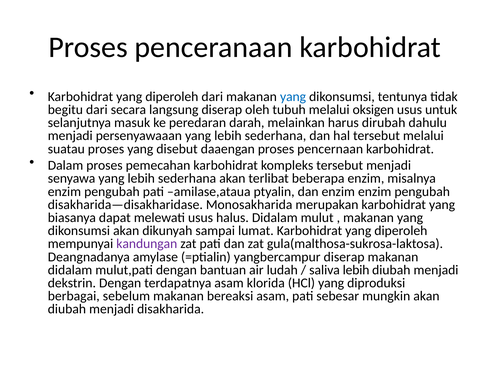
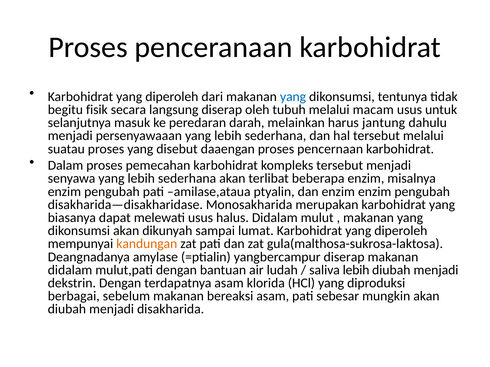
begitu dari: dari -> fisik
oksigen: oksigen -> macam
dirubah: dirubah -> jantung
kandungan colour: purple -> orange
